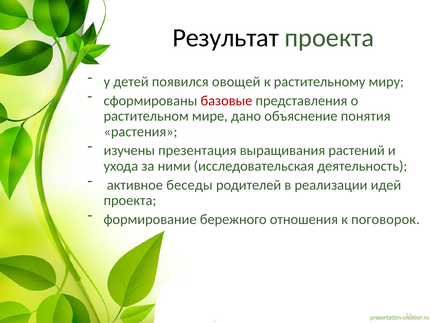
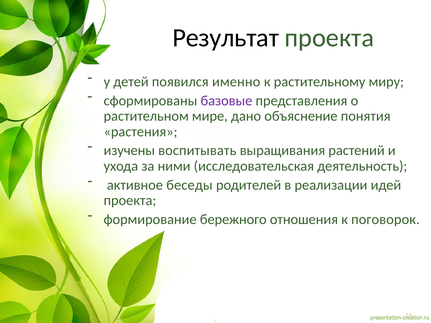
овощей: овощей -> именно
базовые colour: red -> purple
презентация: презентация -> воспитывать
